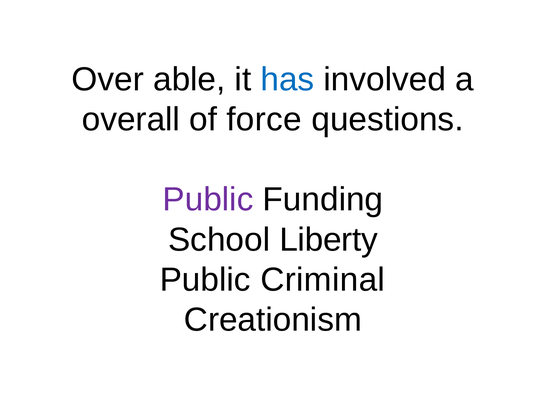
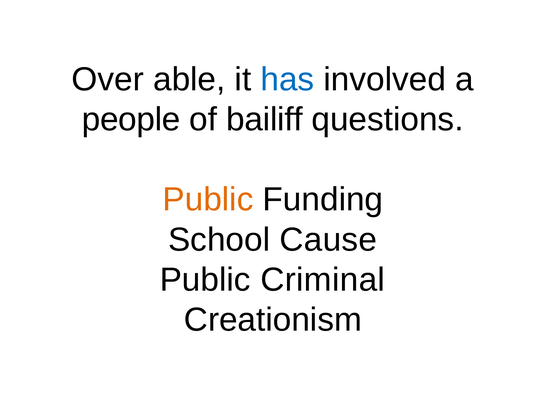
overall: overall -> people
force: force -> bailiff
Public at (208, 199) colour: purple -> orange
Liberty: Liberty -> Cause
